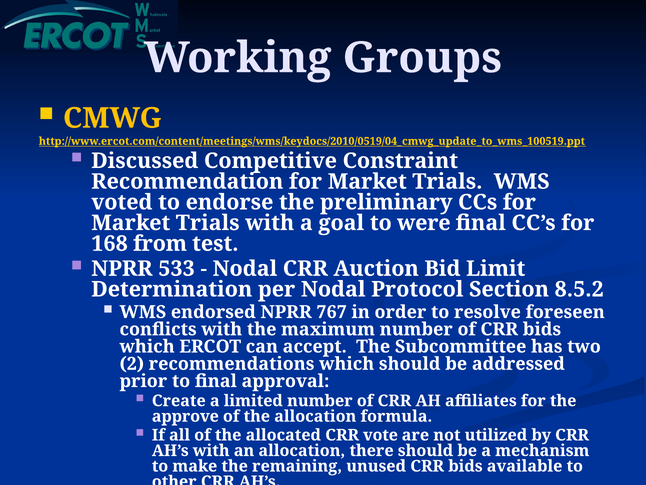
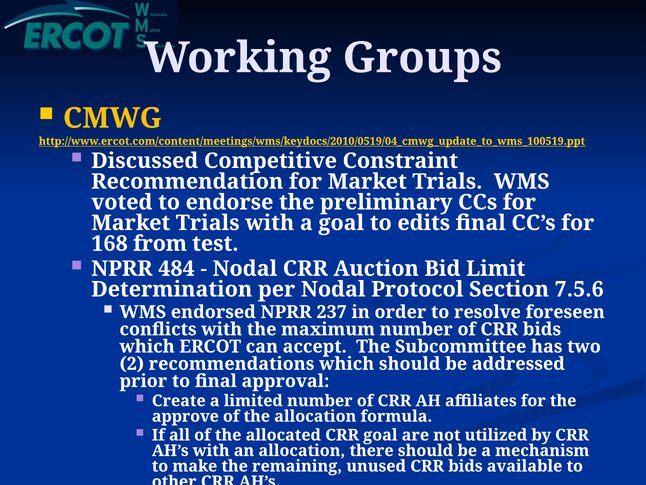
were: were -> edits
533: 533 -> 484
8.5.2: 8.5.2 -> 7.5.6
767: 767 -> 237
CRR vote: vote -> goal
